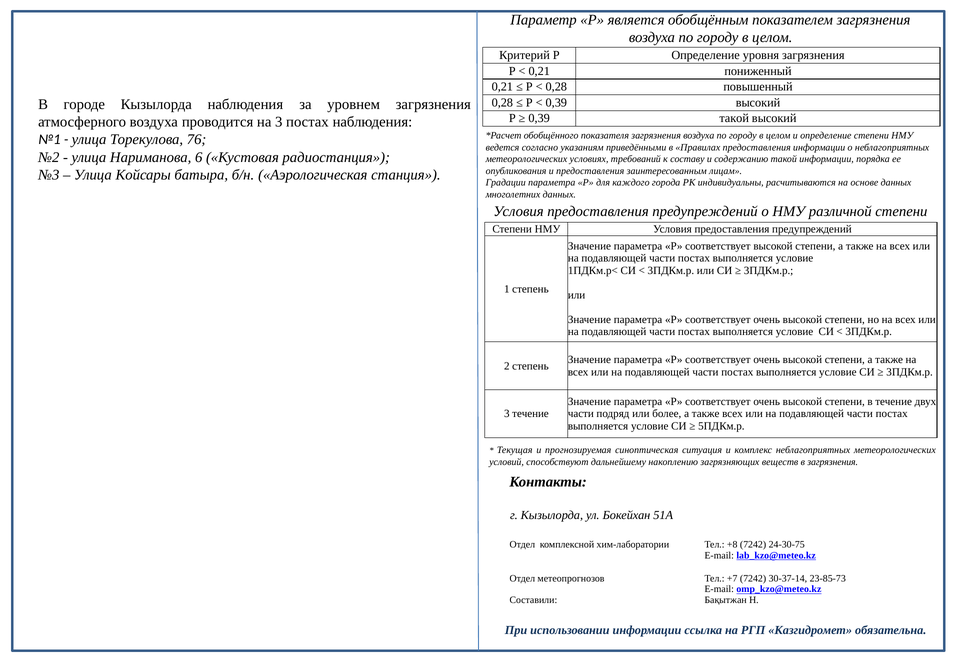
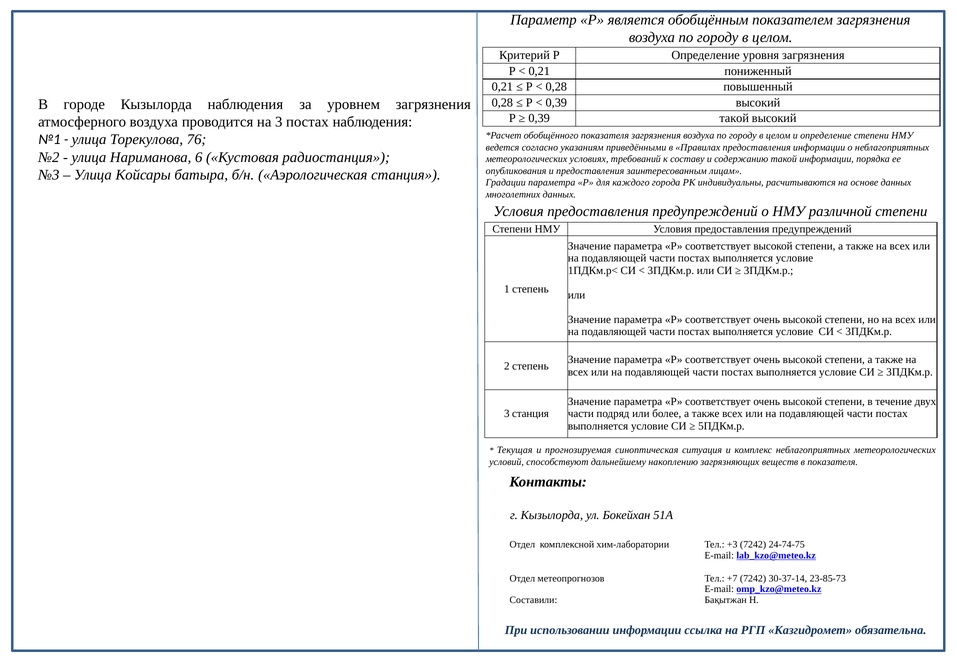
3 течение: течение -> станция
в загрязнения: загрязнения -> показателя
+8: +8 -> +3
24-30-75: 24-30-75 -> 24-74-75
